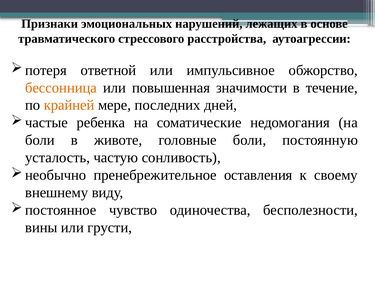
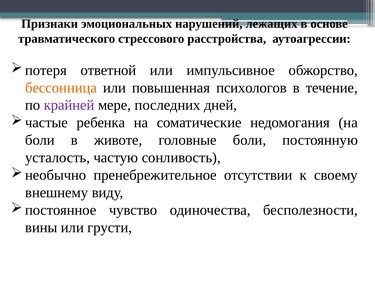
значимости: значимости -> психологов
крайней colour: orange -> purple
оставления: оставления -> отсутствии
